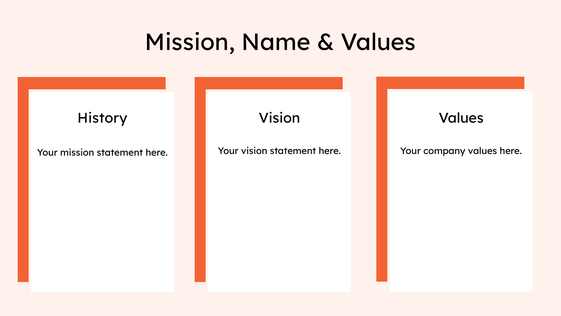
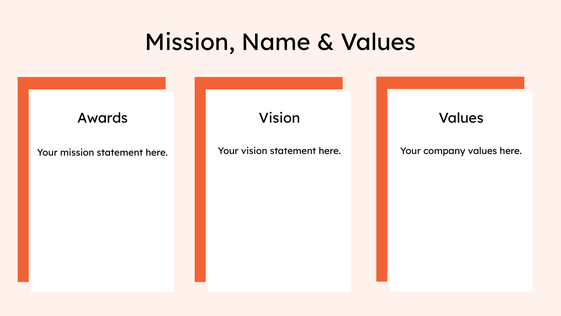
History: History -> Awards
